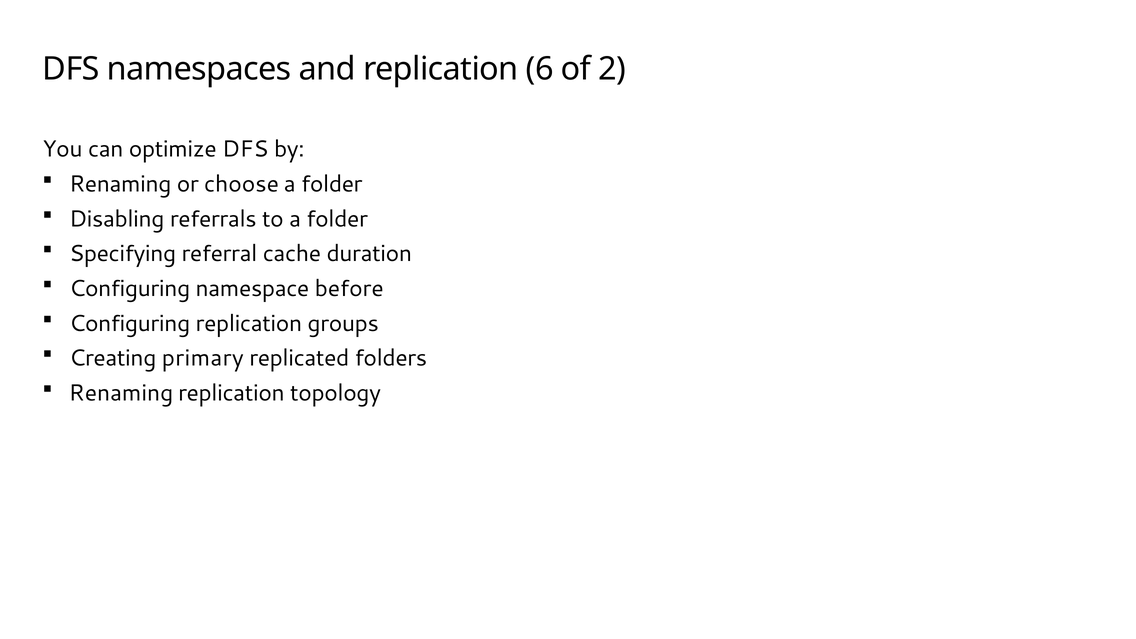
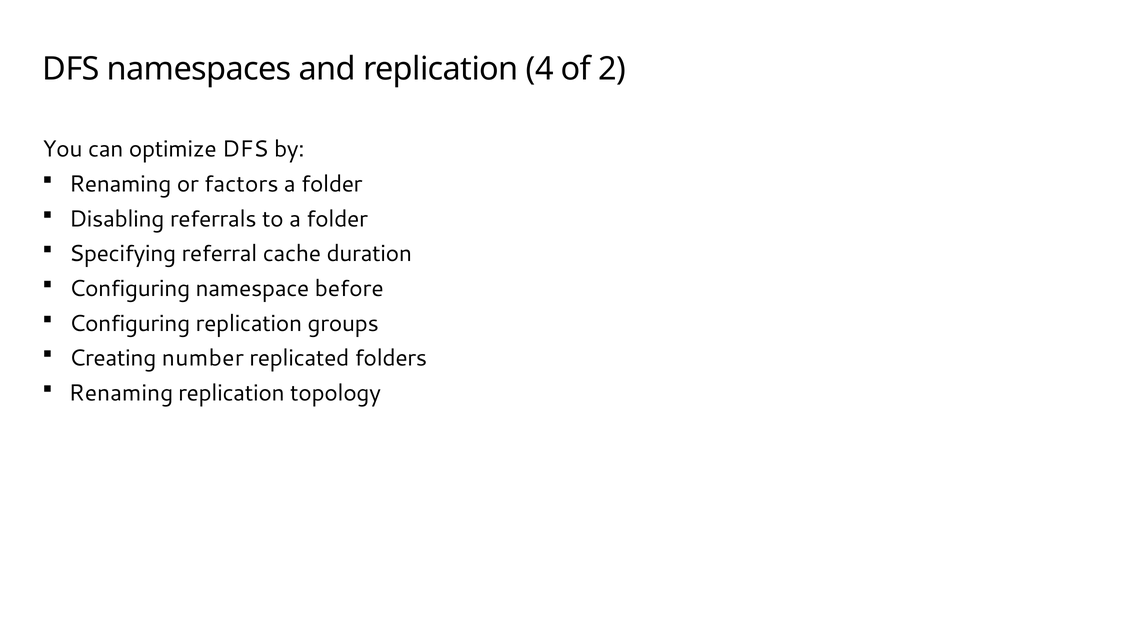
6: 6 -> 4
choose: choose -> factors
primary: primary -> number
